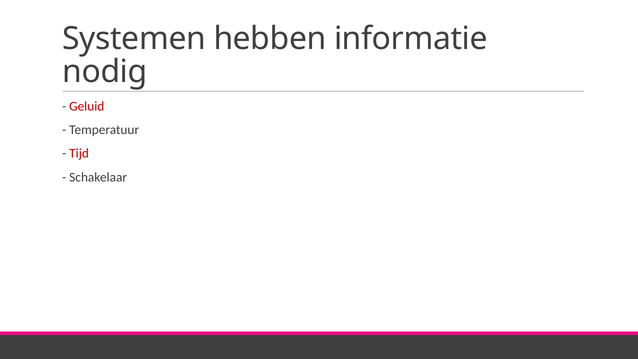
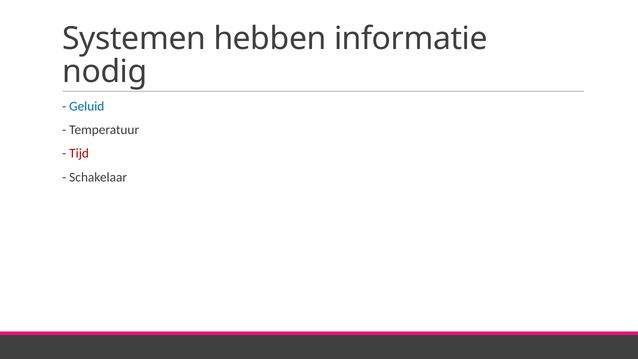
Geluid colour: red -> blue
